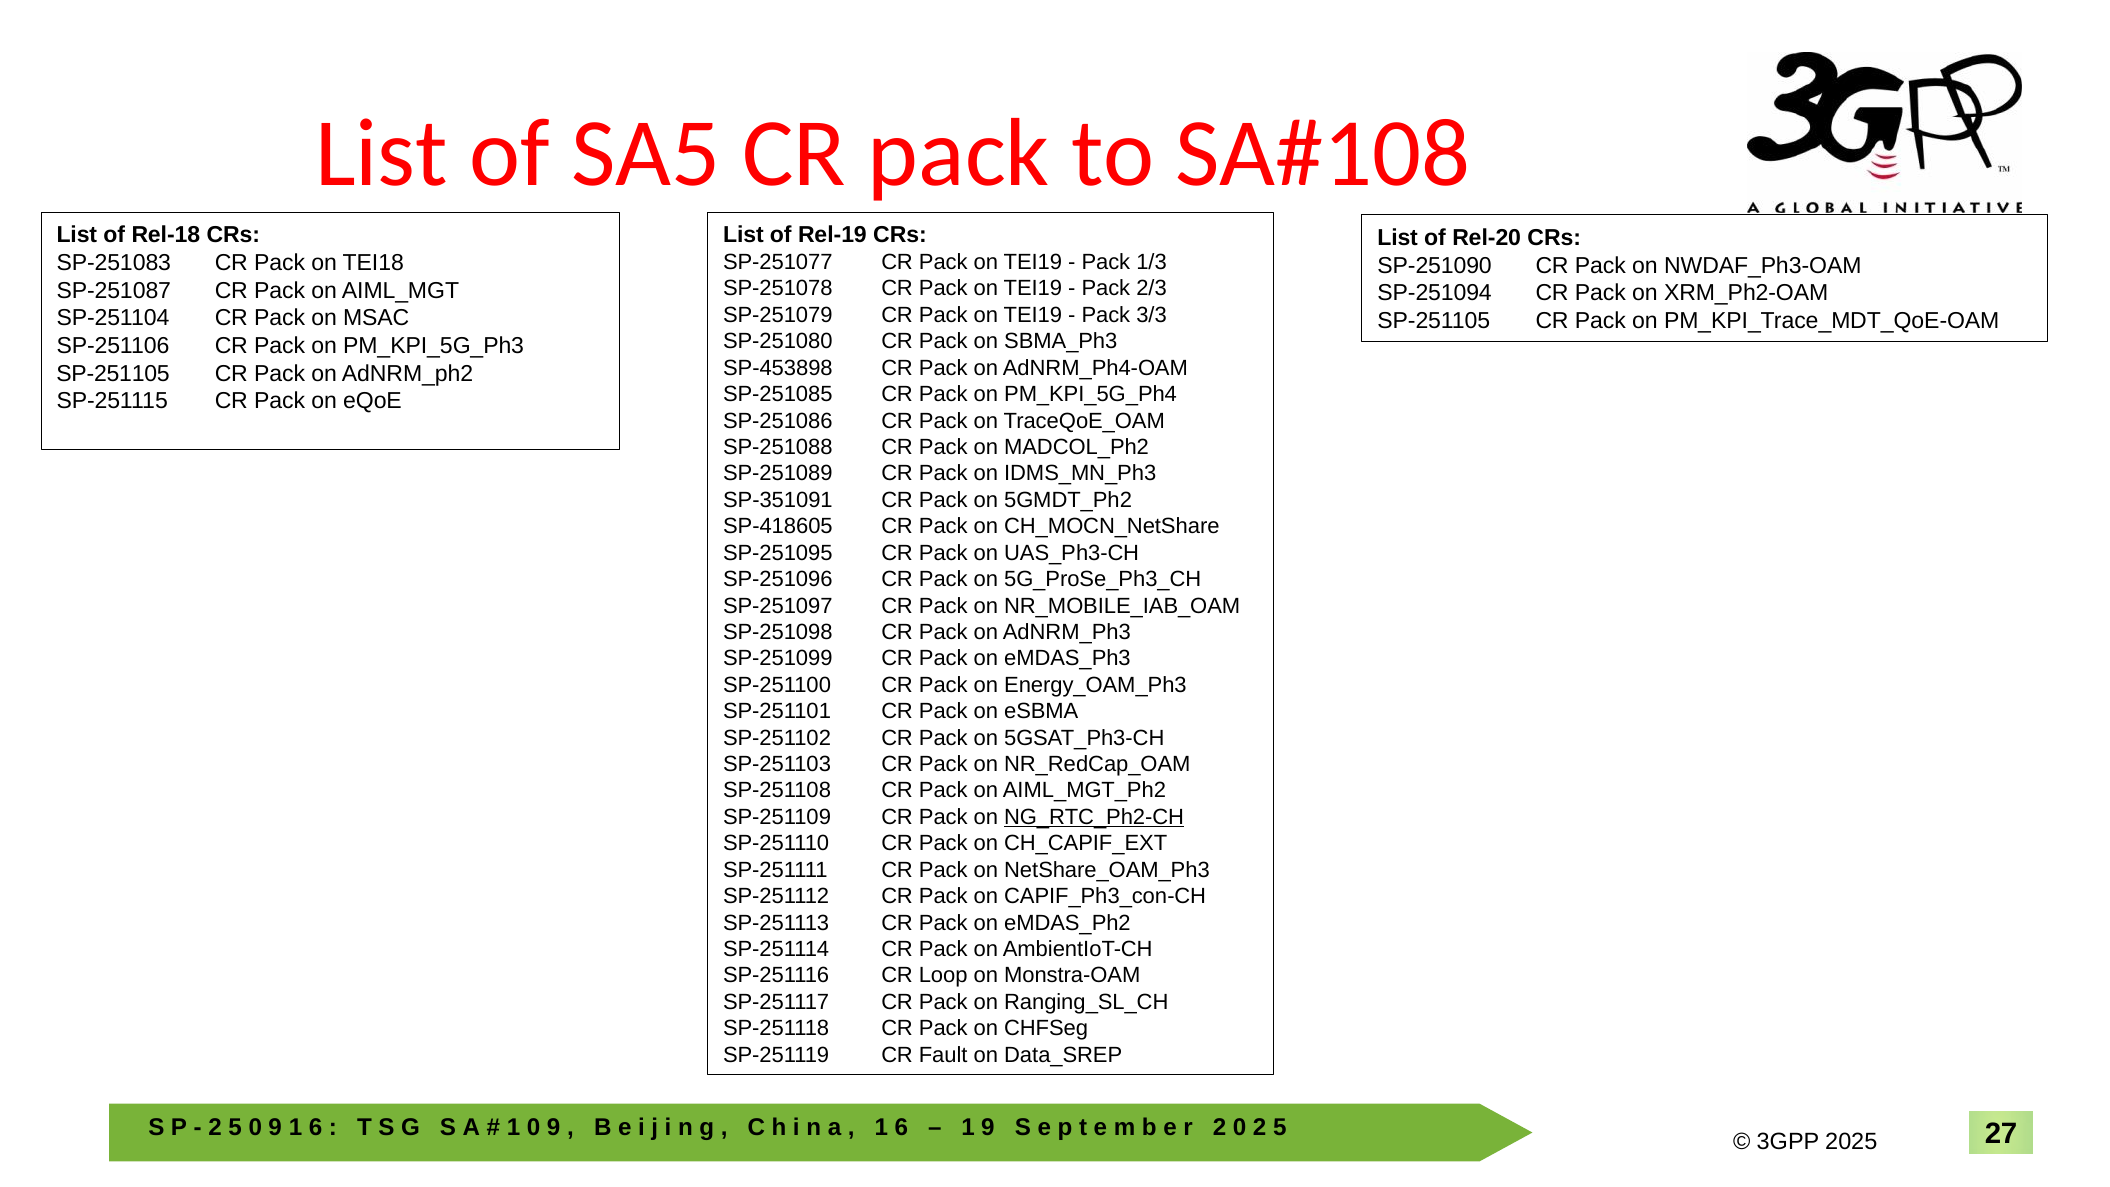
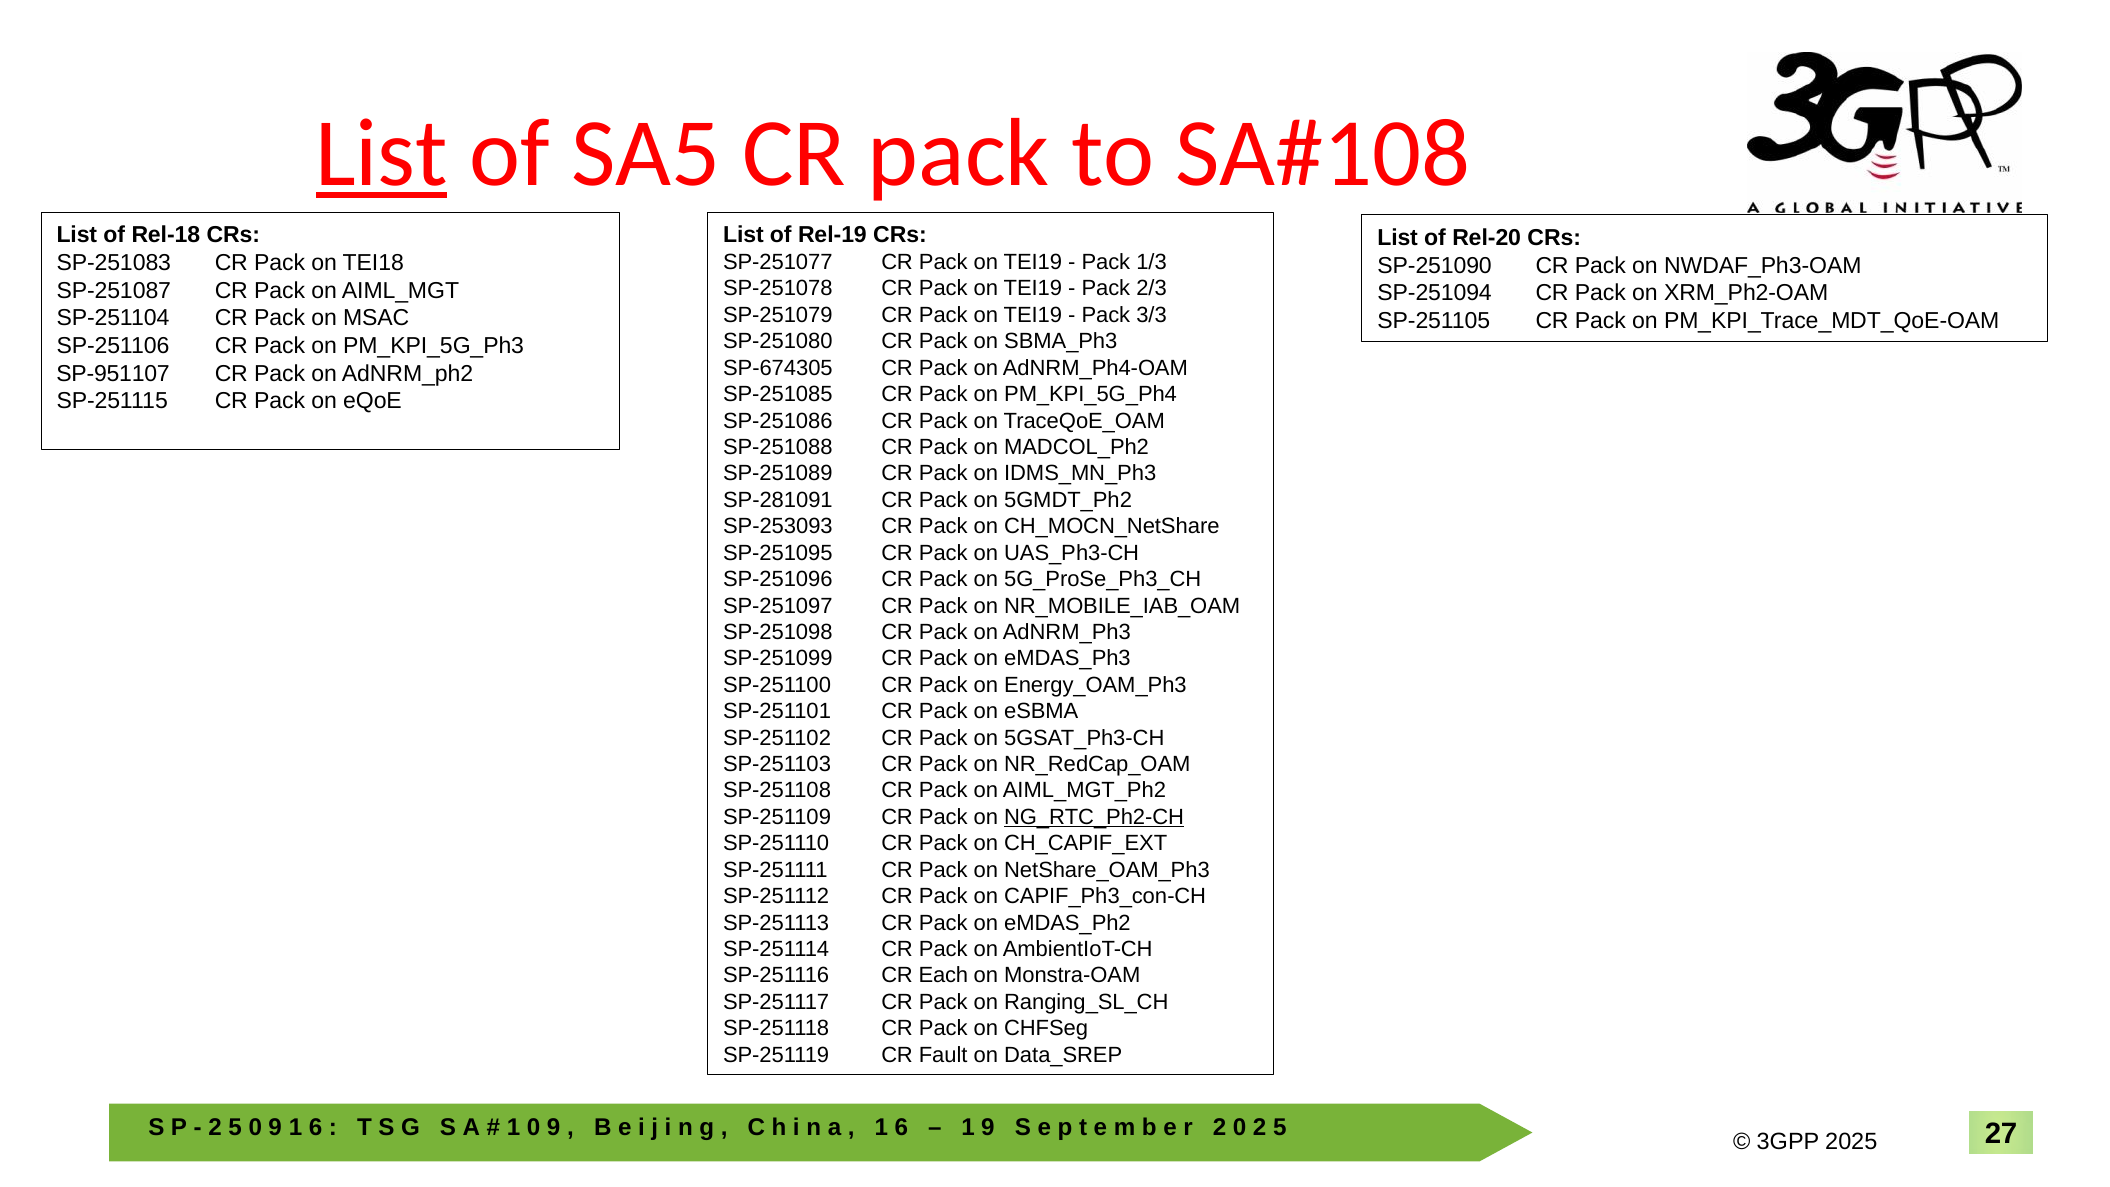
List at (382, 153) underline: none -> present
SP-453898: SP-453898 -> SP-674305
SP-251105 at (113, 374): SP-251105 -> SP-951107
SP-351091: SP-351091 -> SP-281091
SP-418605: SP-418605 -> SP-253093
Loop: Loop -> Each
